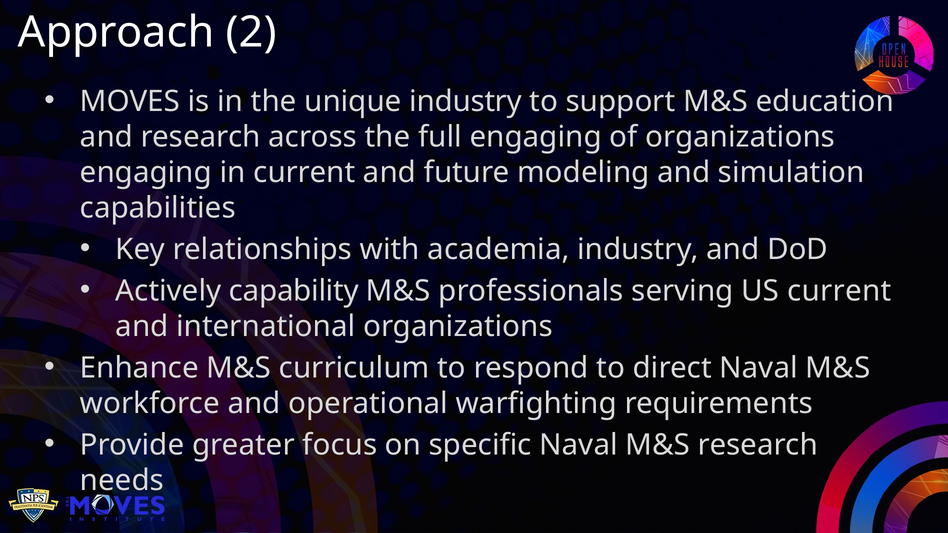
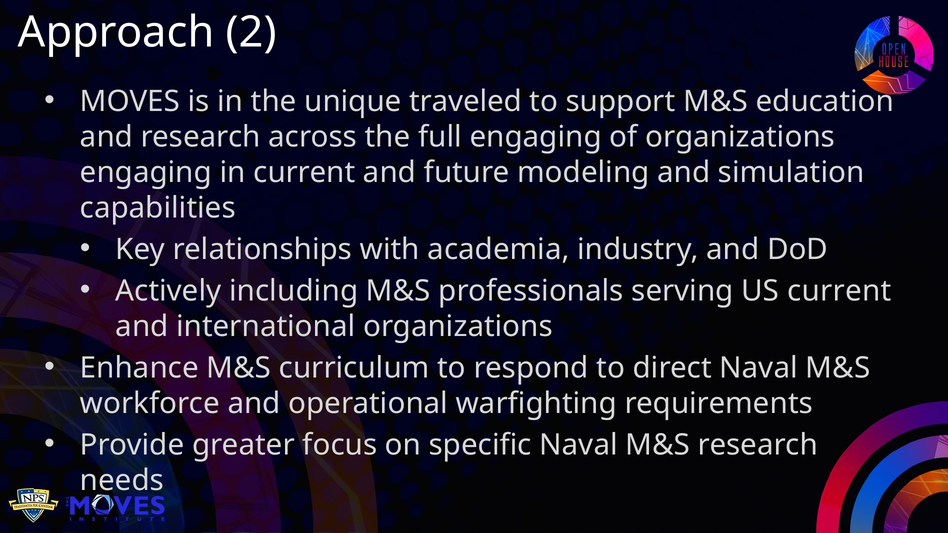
unique industry: industry -> traveled
capability: capability -> including
